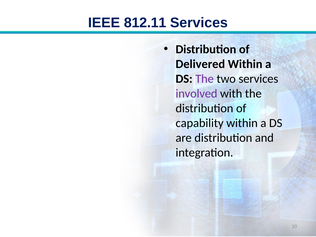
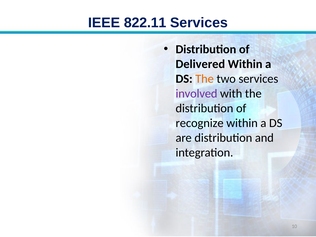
812.11: 812.11 -> 822.11
The at (205, 79) colour: purple -> orange
capability: capability -> recognize
